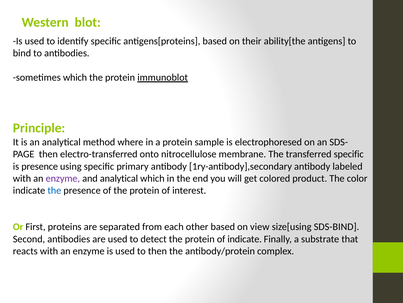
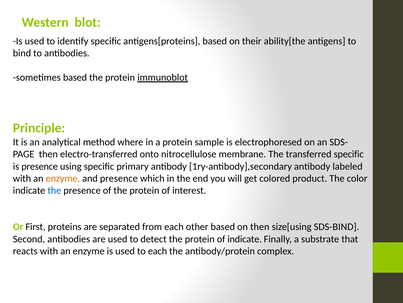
sometimes which: which -> based
enzyme at (63, 178) colour: purple -> orange
and analytical: analytical -> presence
on view: view -> then
to then: then -> each
